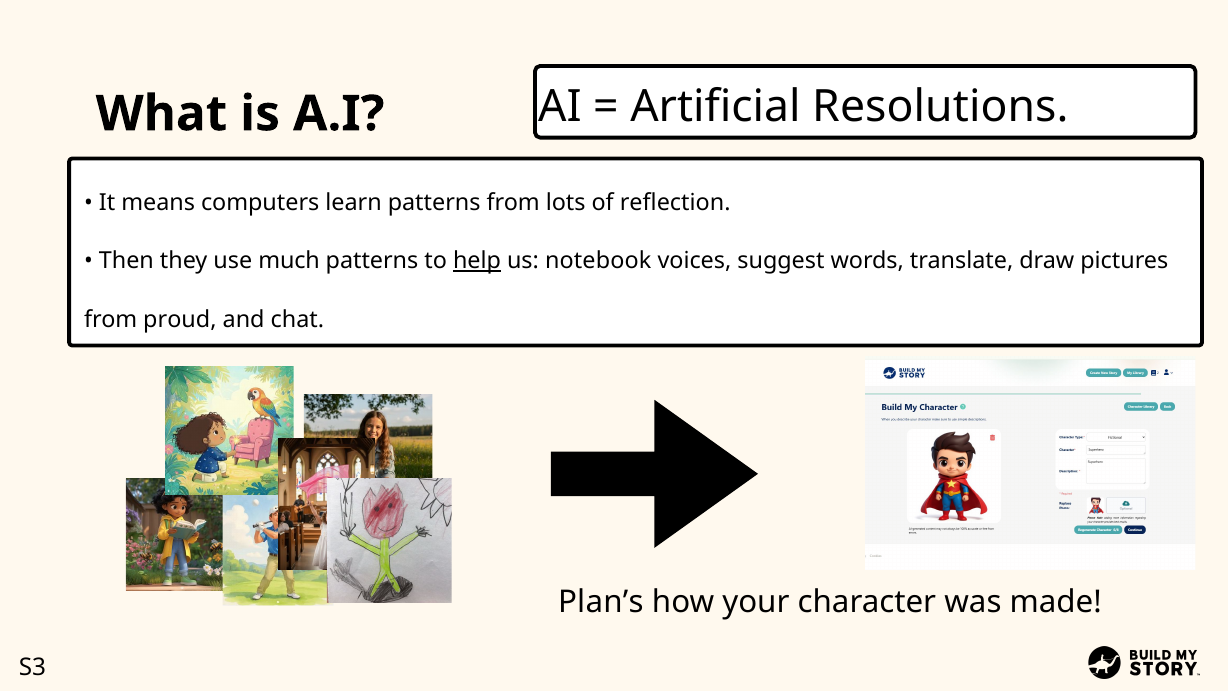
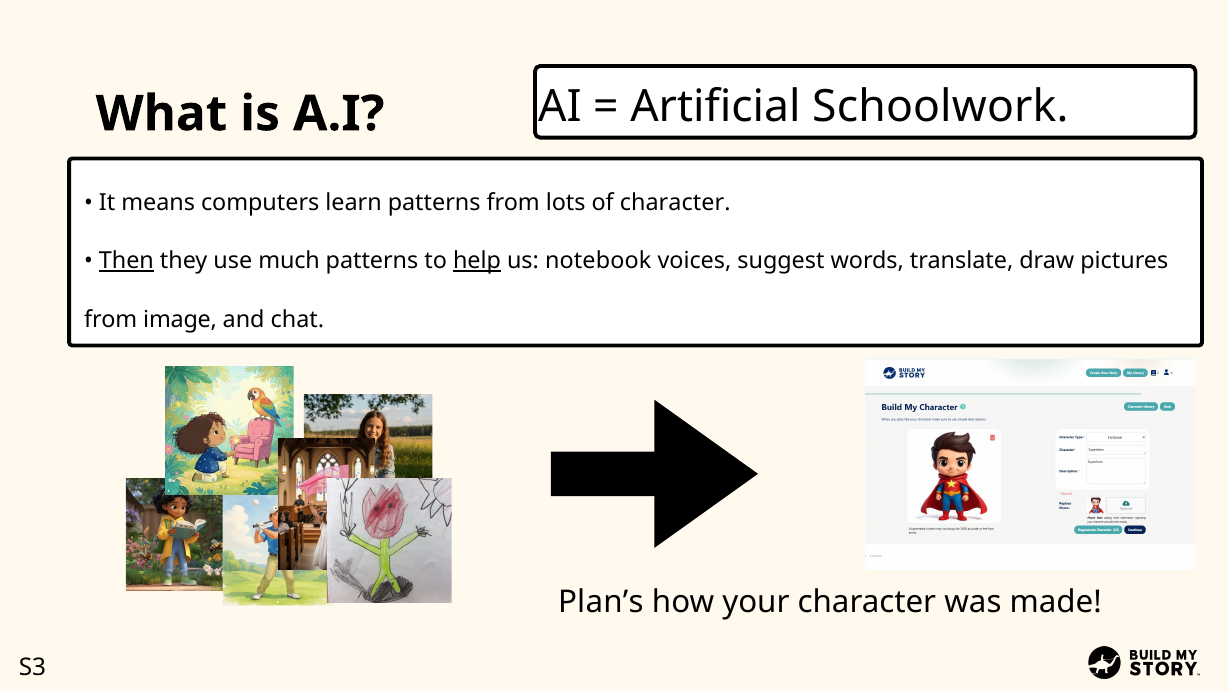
Resolutions: Resolutions -> Schoolwork
of reflection: reflection -> character
Then underline: none -> present
proud: proud -> image
